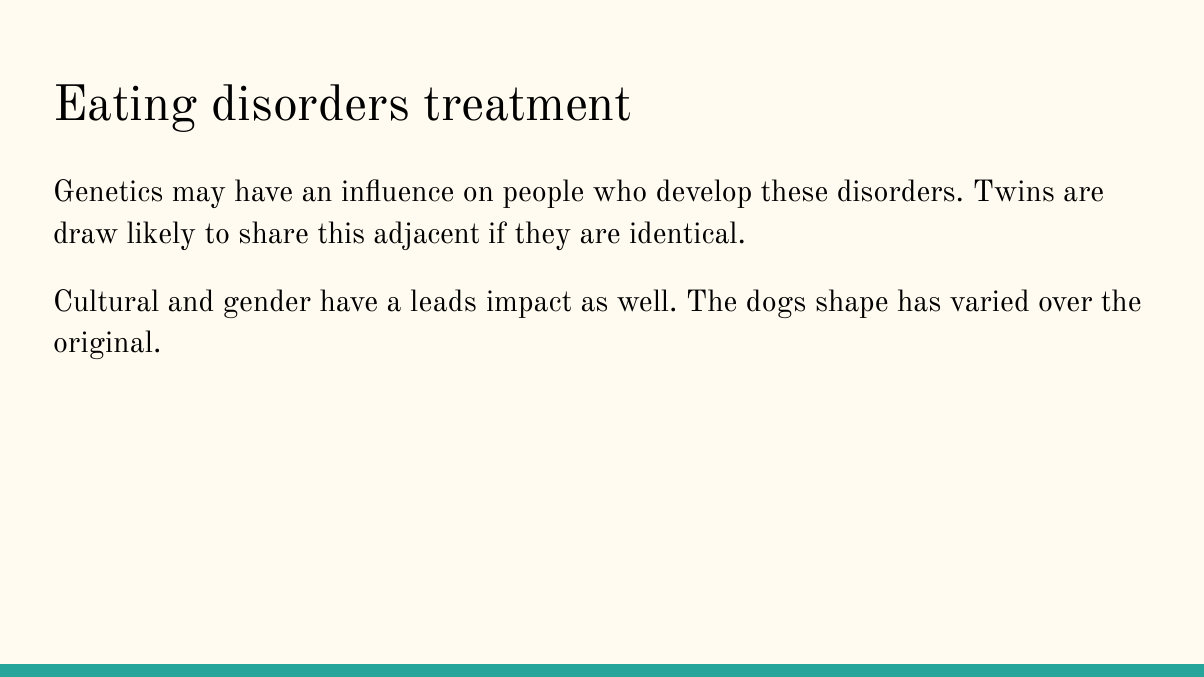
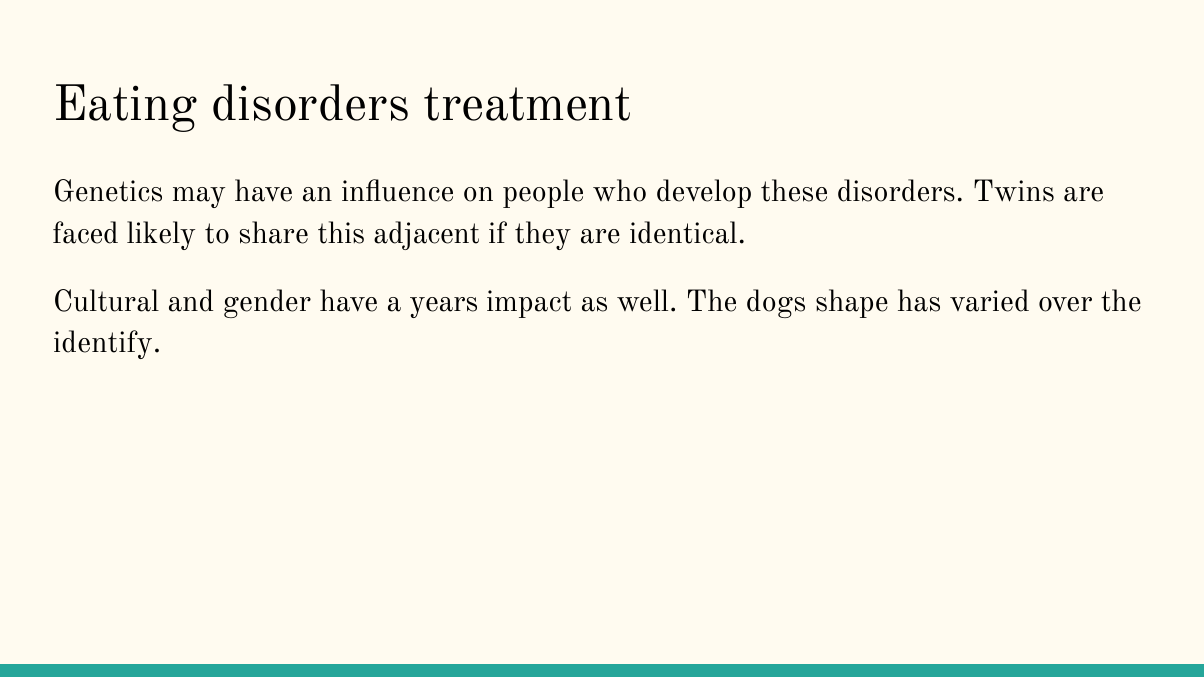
draw: draw -> faced
leads: leads -> years
original: original -> identify
